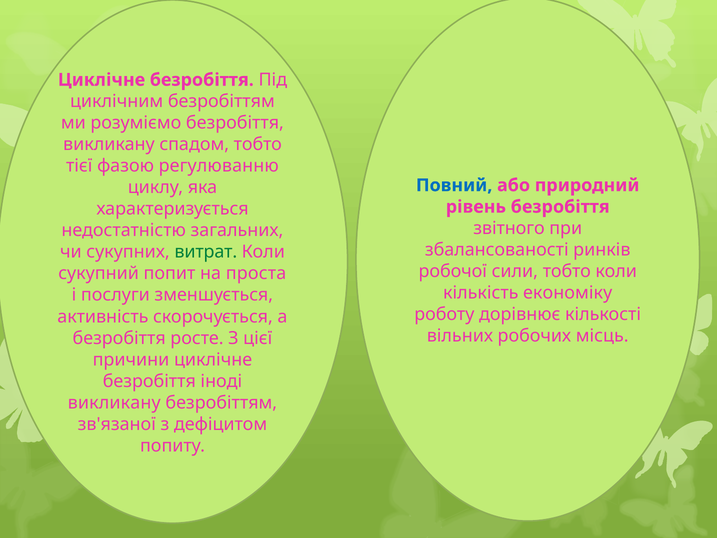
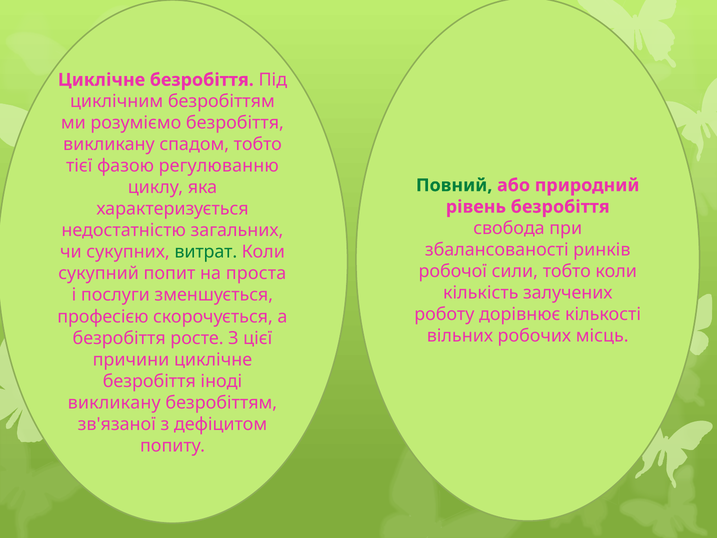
Повний colour: blue -> green
звітного: звітного -> свобода
економіку: економіку -> залучених
активність: активність -> професією
